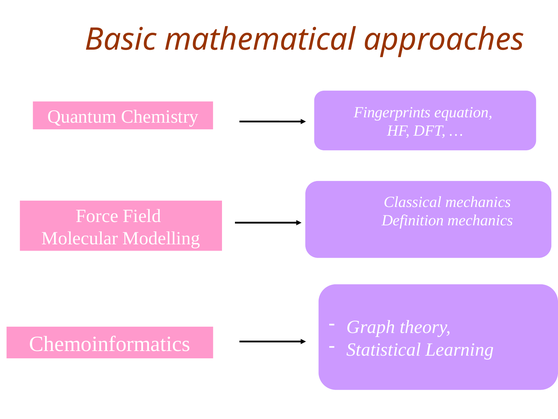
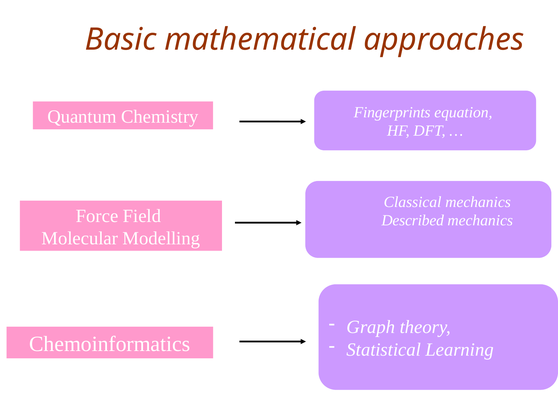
Definition: Definition -> Described
